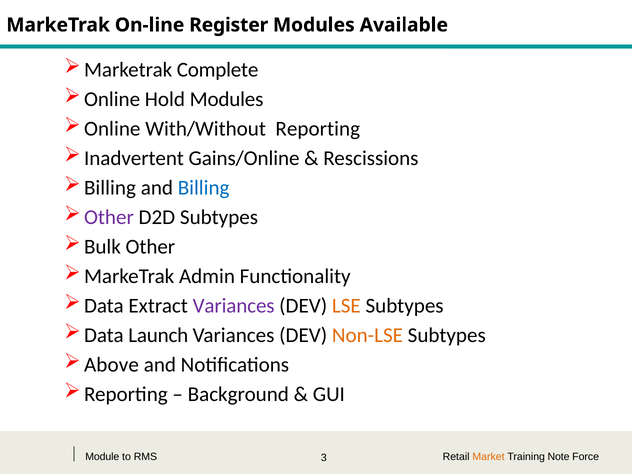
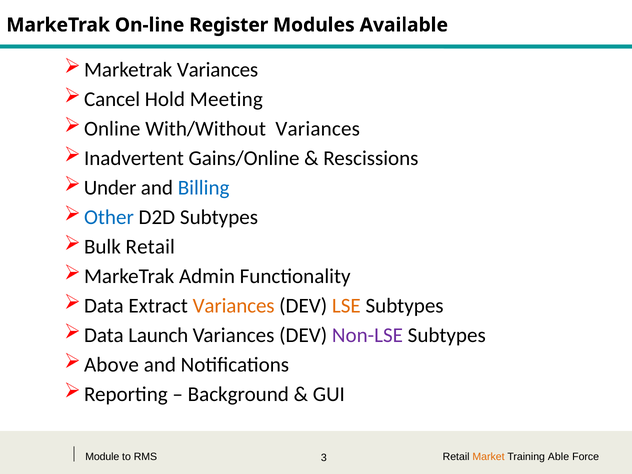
Marketrak Complete: Complete -> Variances
Online at (112, 99): Online -> Cancel
Hold Modules: Modules -> Meeting
With/Without Reporting: Reporting -> Variances
Billing at (110, 188): Billing -> Under
Other at (109, 217) colour: purple -> blue
Bulk Other: Other -> Retail
Variances at (234, 306) colour: purple -> orange
Non-LSE colour: orange -> purple
Note: Note -> Able
